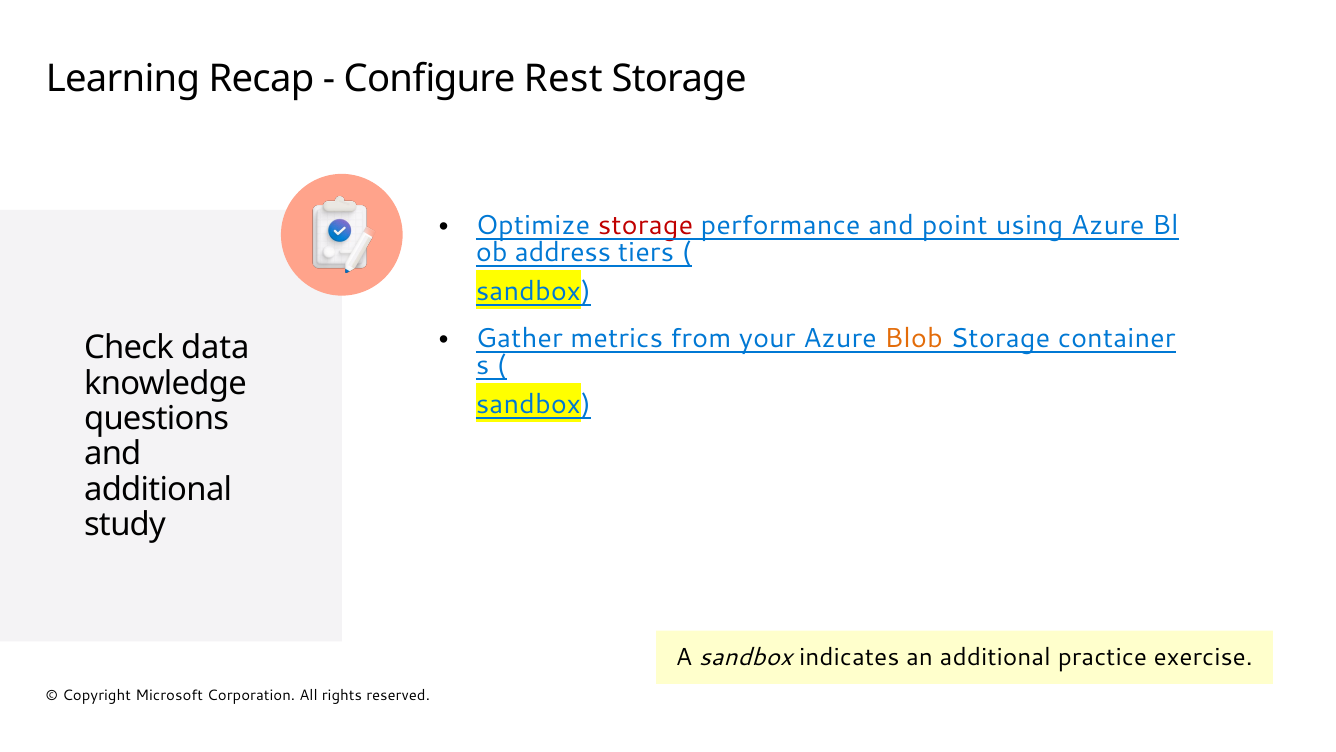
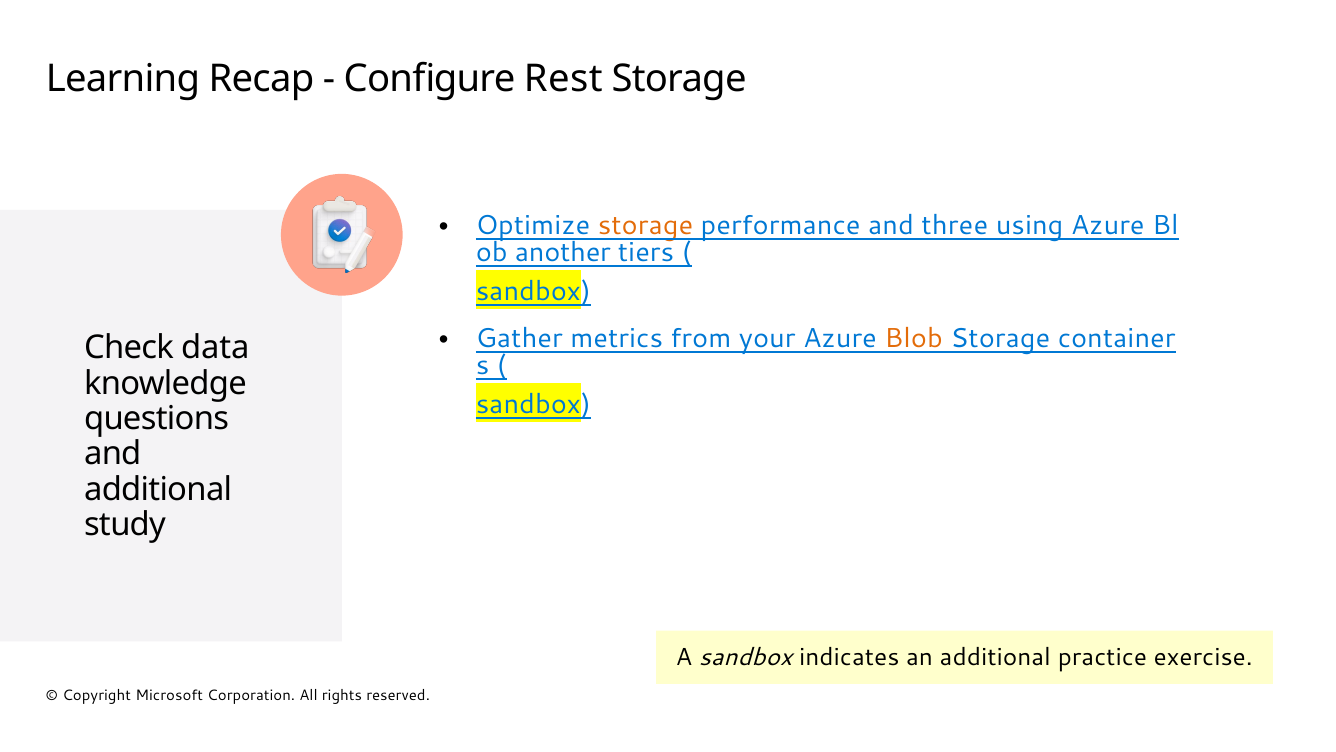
storage at (646, 225) colour: red -> orange
point: point -> three
address: address -> another
